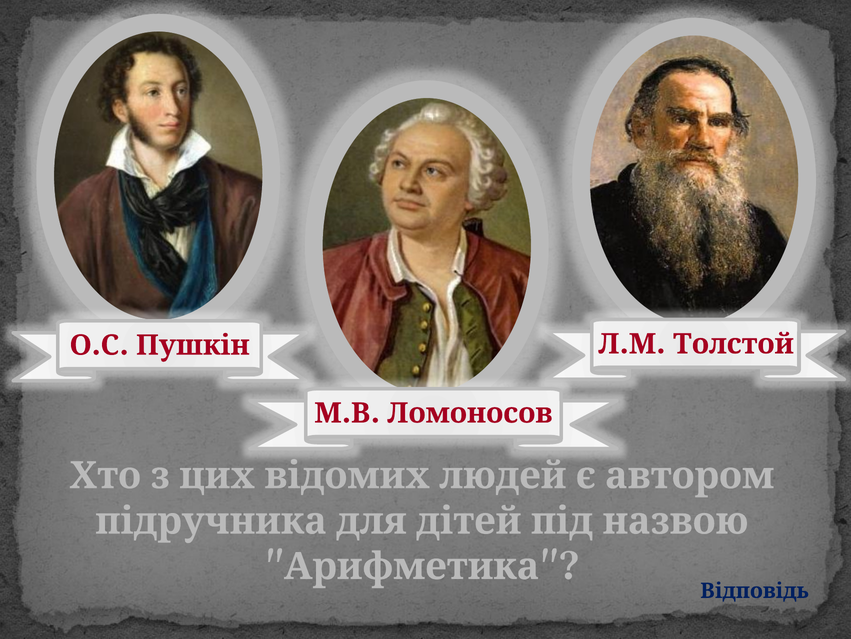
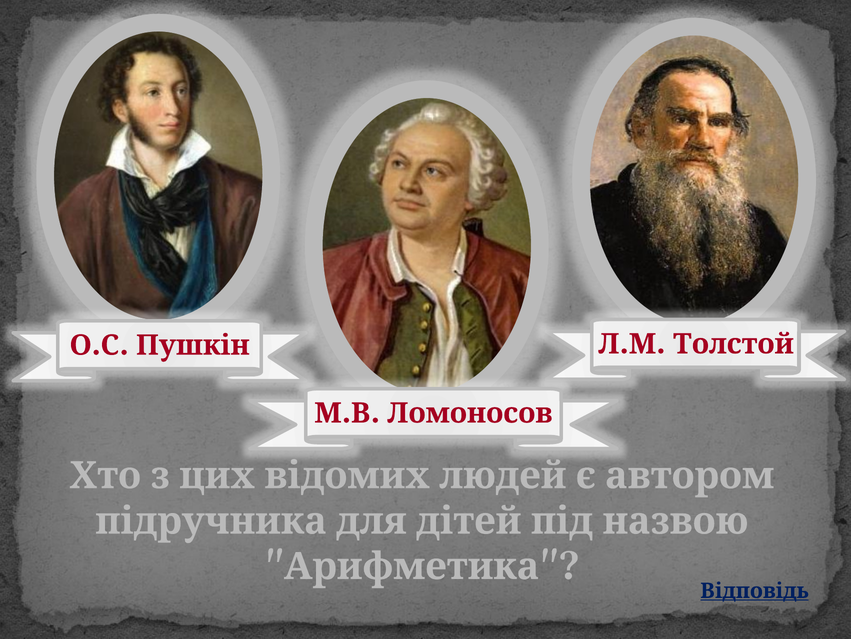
Відповідь underline: none -> present
